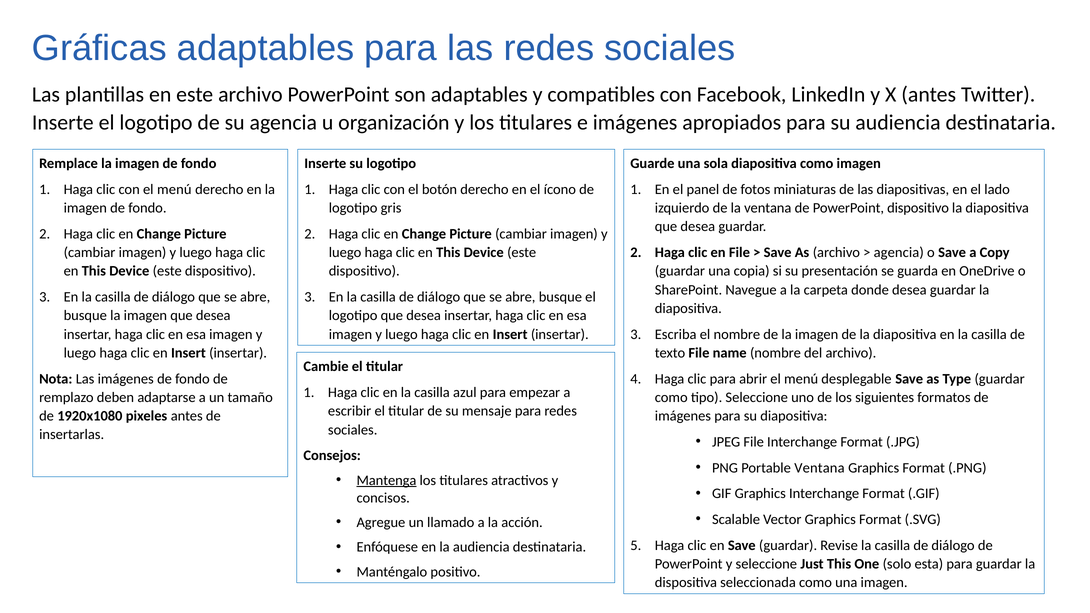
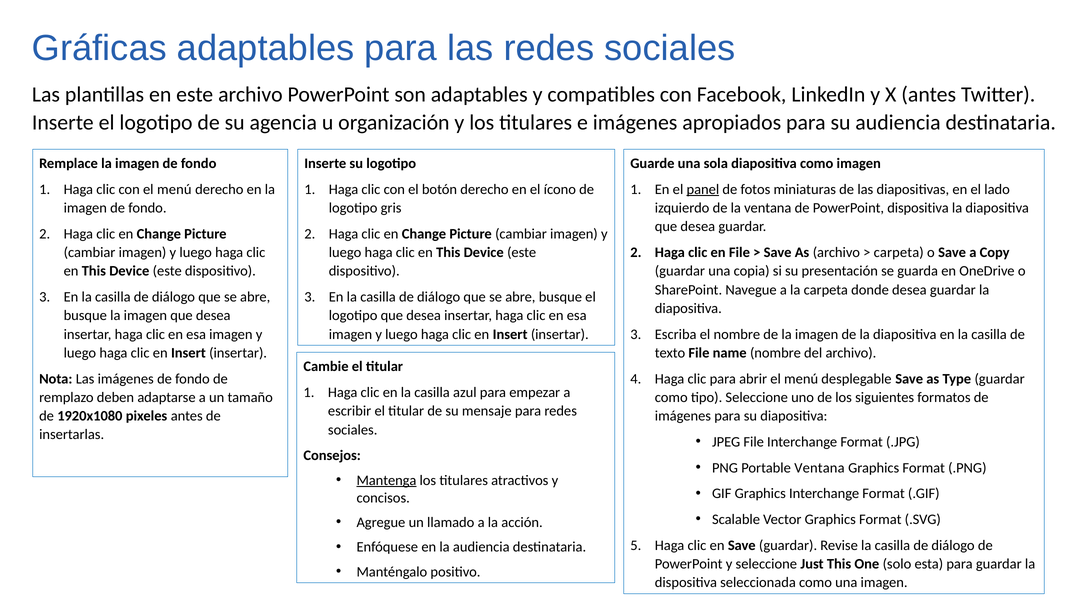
panel underline: none -> present
PowerPoint dispositivo: dispositivo -> dispositiva
agencia at (899, 253): agencia -> carpeta
